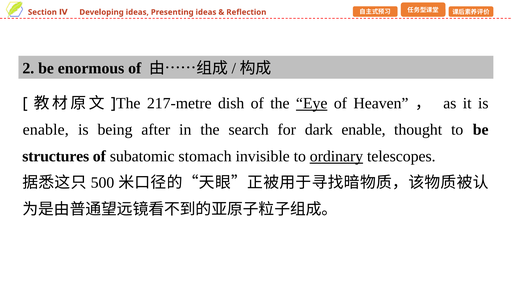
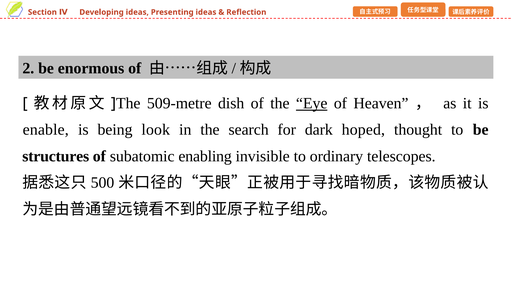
217-metre: 217-metre -> 509-metre
after: after -> look
dark enable: enable -> hoped
stomach: stomach -> enabling
ordinary underline: present -> none
